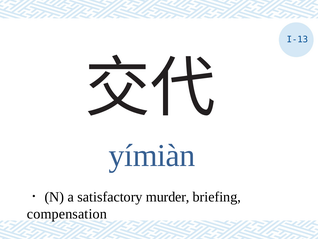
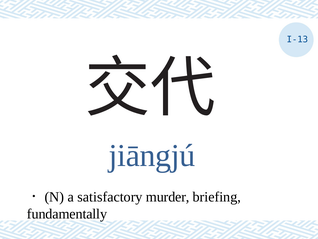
yímiàn: yímiàn -> jiāngjú
compensation: compensation -> fundamentally
